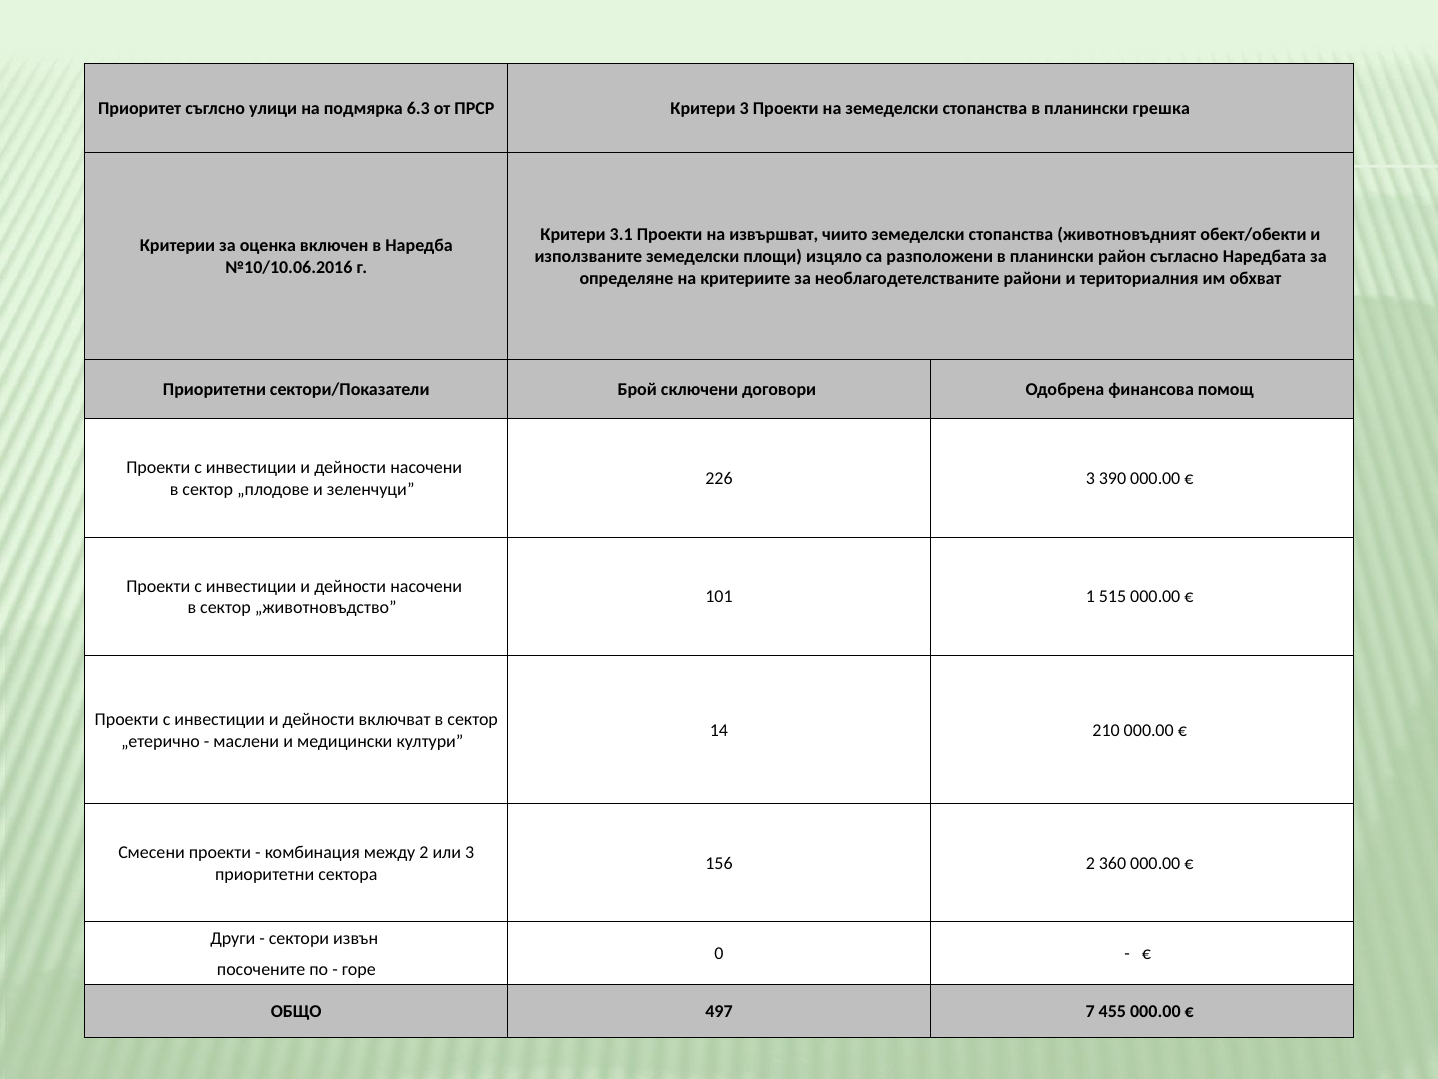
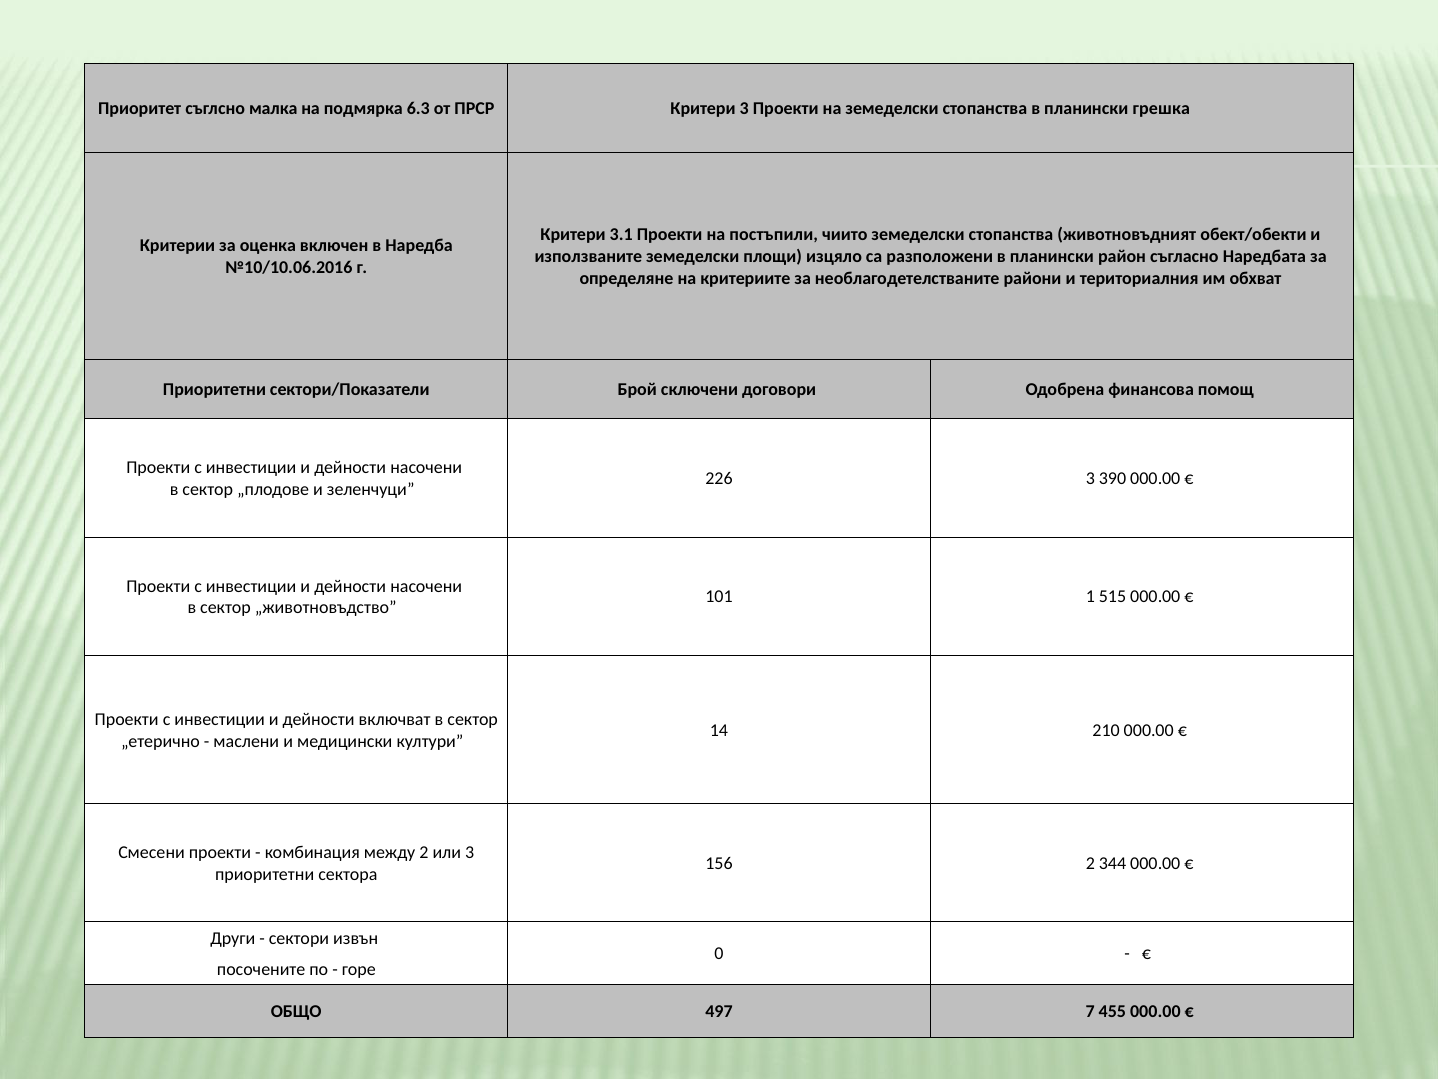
улици: улици -> малка
извършват: извършват -> постъпили
360: 360 -> 344
